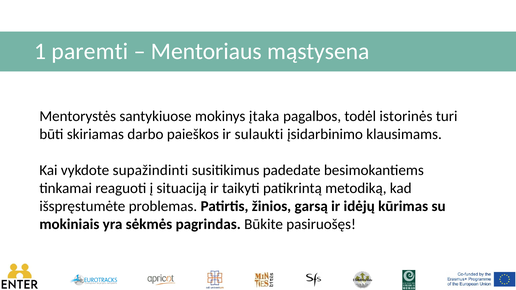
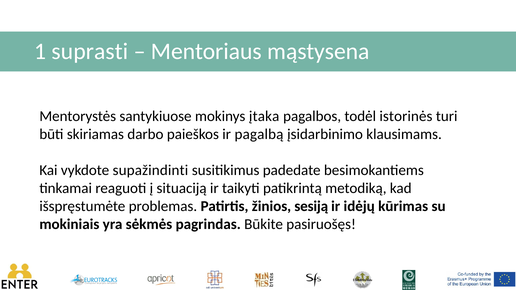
paremti: paremti -> suprasti
sulaukti: sulaukti -> pagalbą
garsą: garsą -> sesiją
